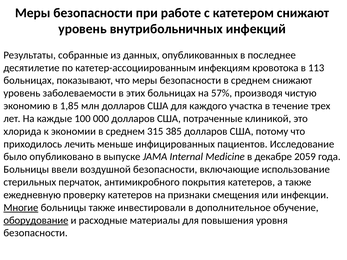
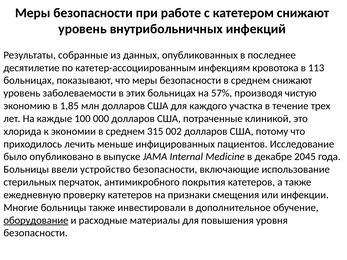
385: 385 -> 002
2059: 2059 -> 2045
воздушной: воздушной -> устройство
Многие underline: present -> none
